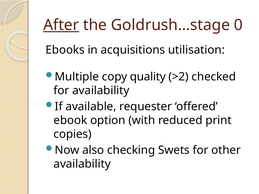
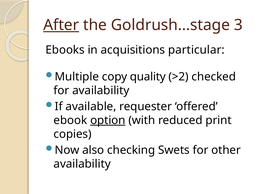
0: 0 -> 3
utilisation: utilisation -> particular
option underline: none -> present
